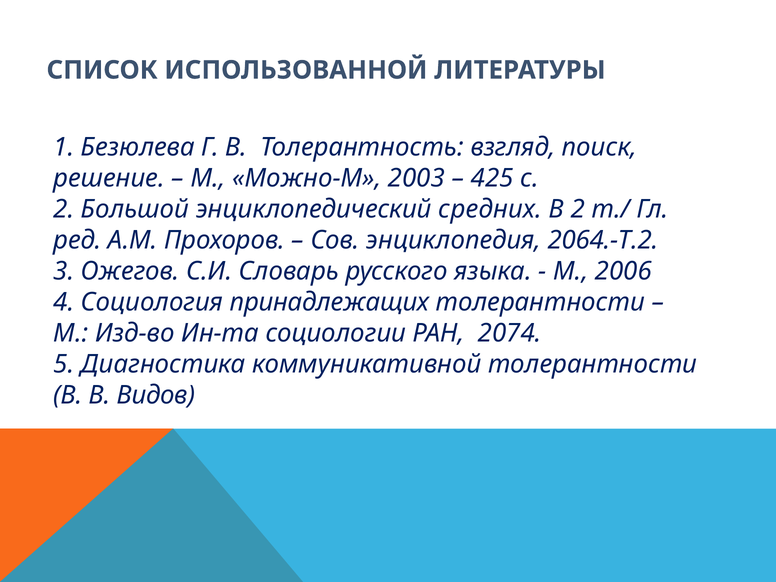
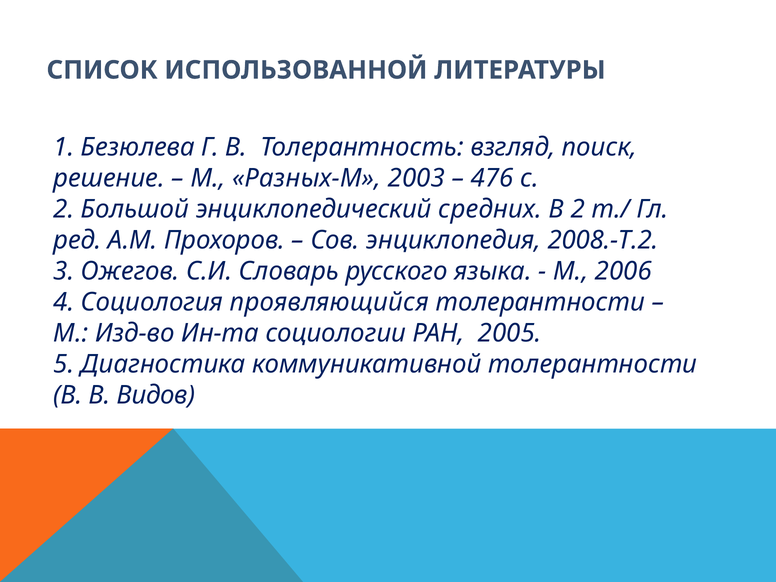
Можно-М: Можно-М -> Разных-М
425: 425 -> 476
2064.-Т.2: 2064.-Т.2 -> 2008.-Т.2
принадлежащих: принадлежащих -> проявляющийся
2074: 2074 -> 2005
